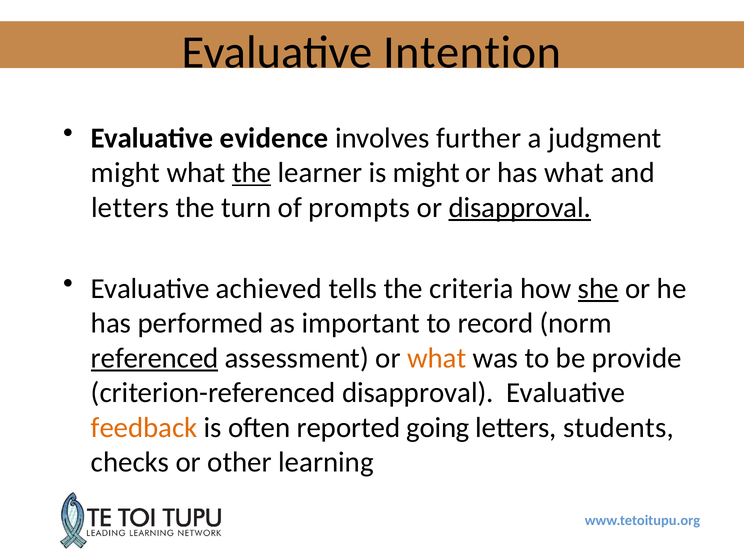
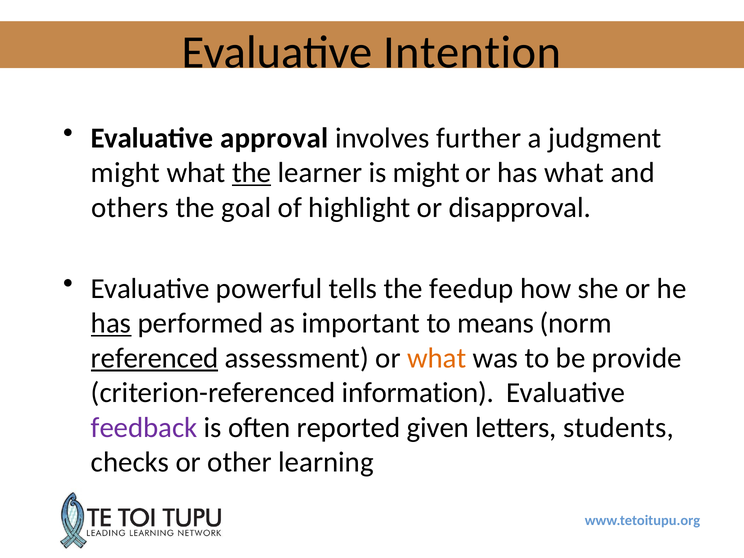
evidence: evidence -> approval
letters at (130, 208): letters -> others
turn: turn -> goal
prompts: prompts -> highlight
disapproval at (520, 208) underline: present -> none
achieved: achieved -> powerful
criteria: criteria -> feedup
she underline: present -> none
has at (111, 323) underline: none -> present
record: record -> means
criterion-referenced disapproval: disapproval -> information
feedback colour: orange -> purple
going: going -> given
